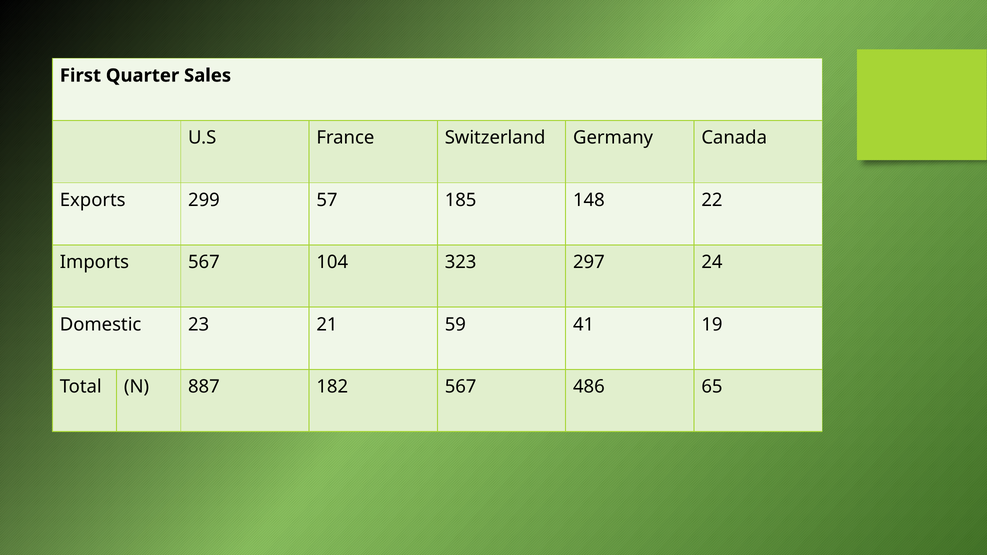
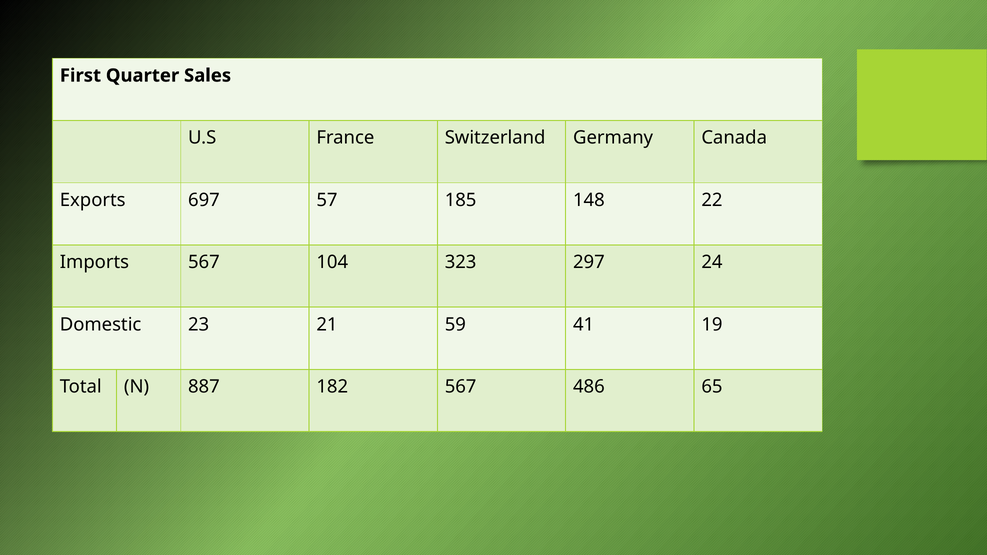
299: 299 -> 697
